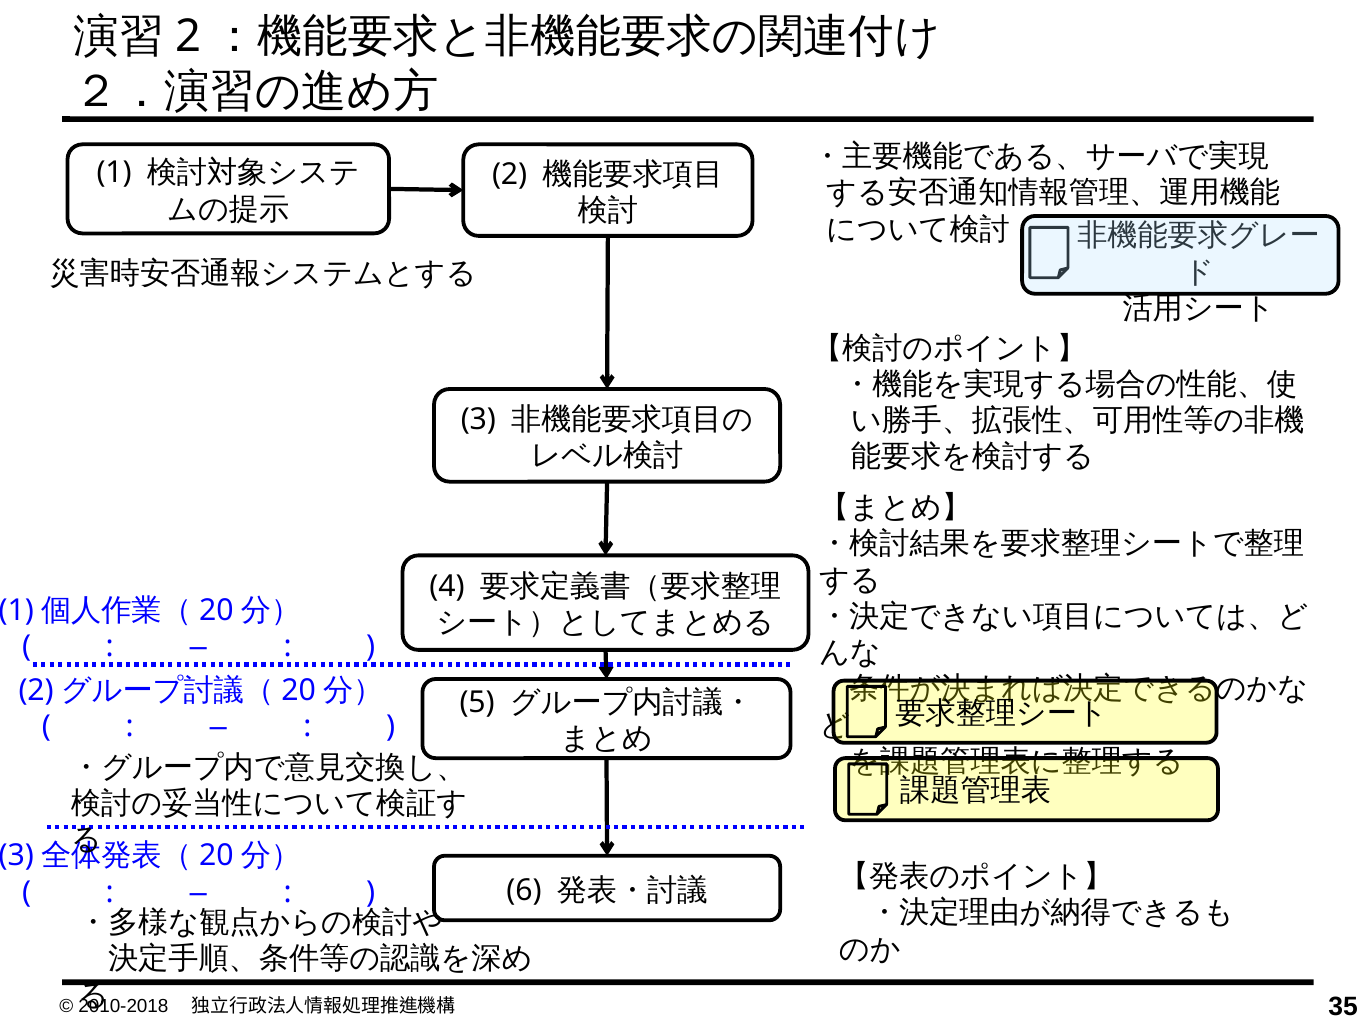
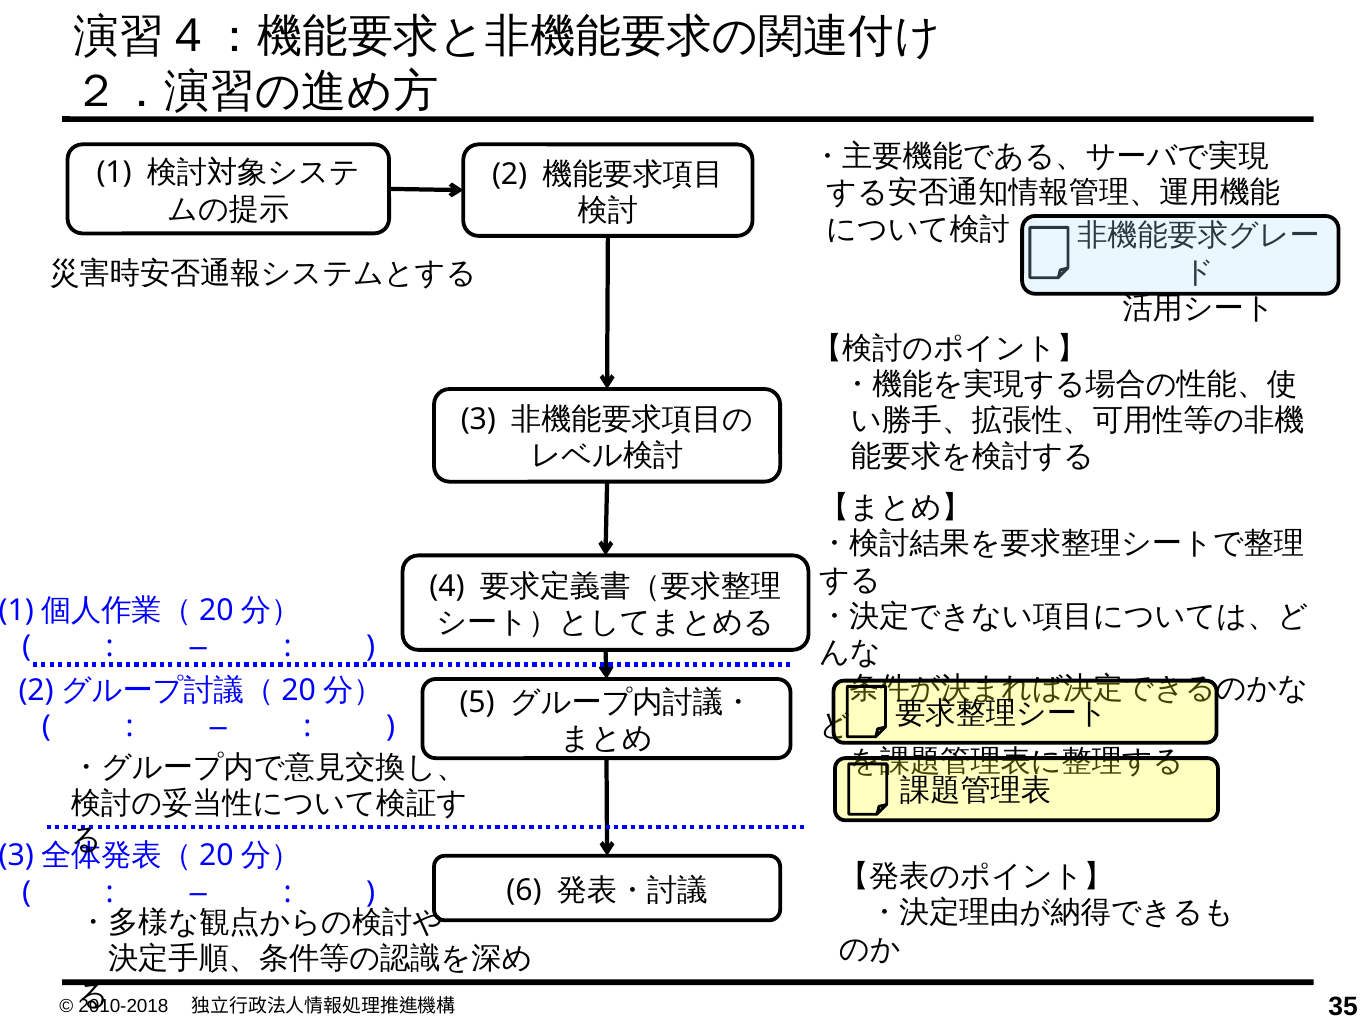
2 at (188, 37): 2 -> 4
